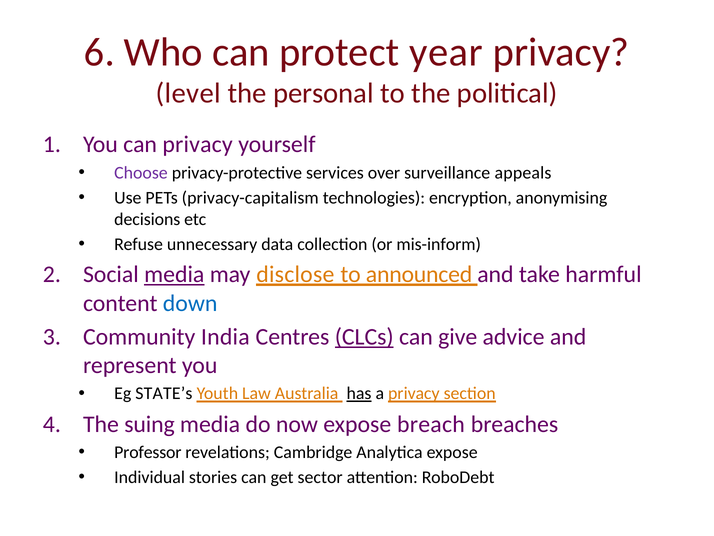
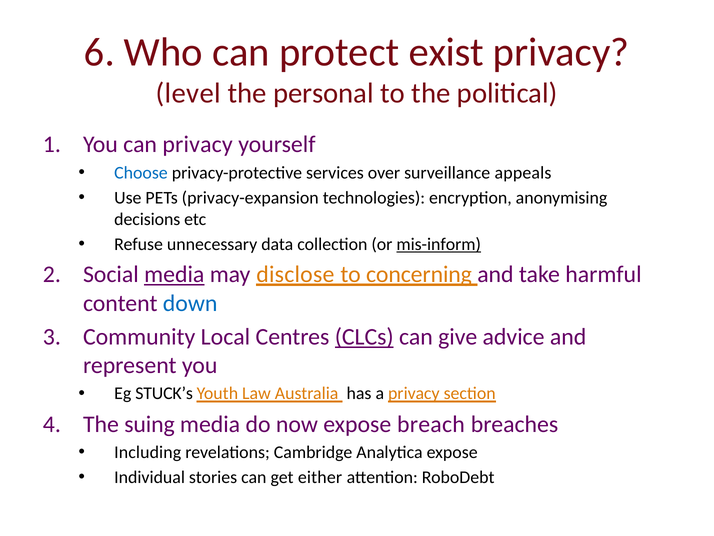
year: year -> exist
Choose colour: purple -> blue
privacy-capitalism: privacy-capitalism -> privacy-expansion
mis-inform underline: none -> present
announced: announced -> concerning
India: India -> Local
STATE’s: STATE’s -> STUCK’s
has underline: present -> none
Professor: Professor -> Including
sector: sector -> either
